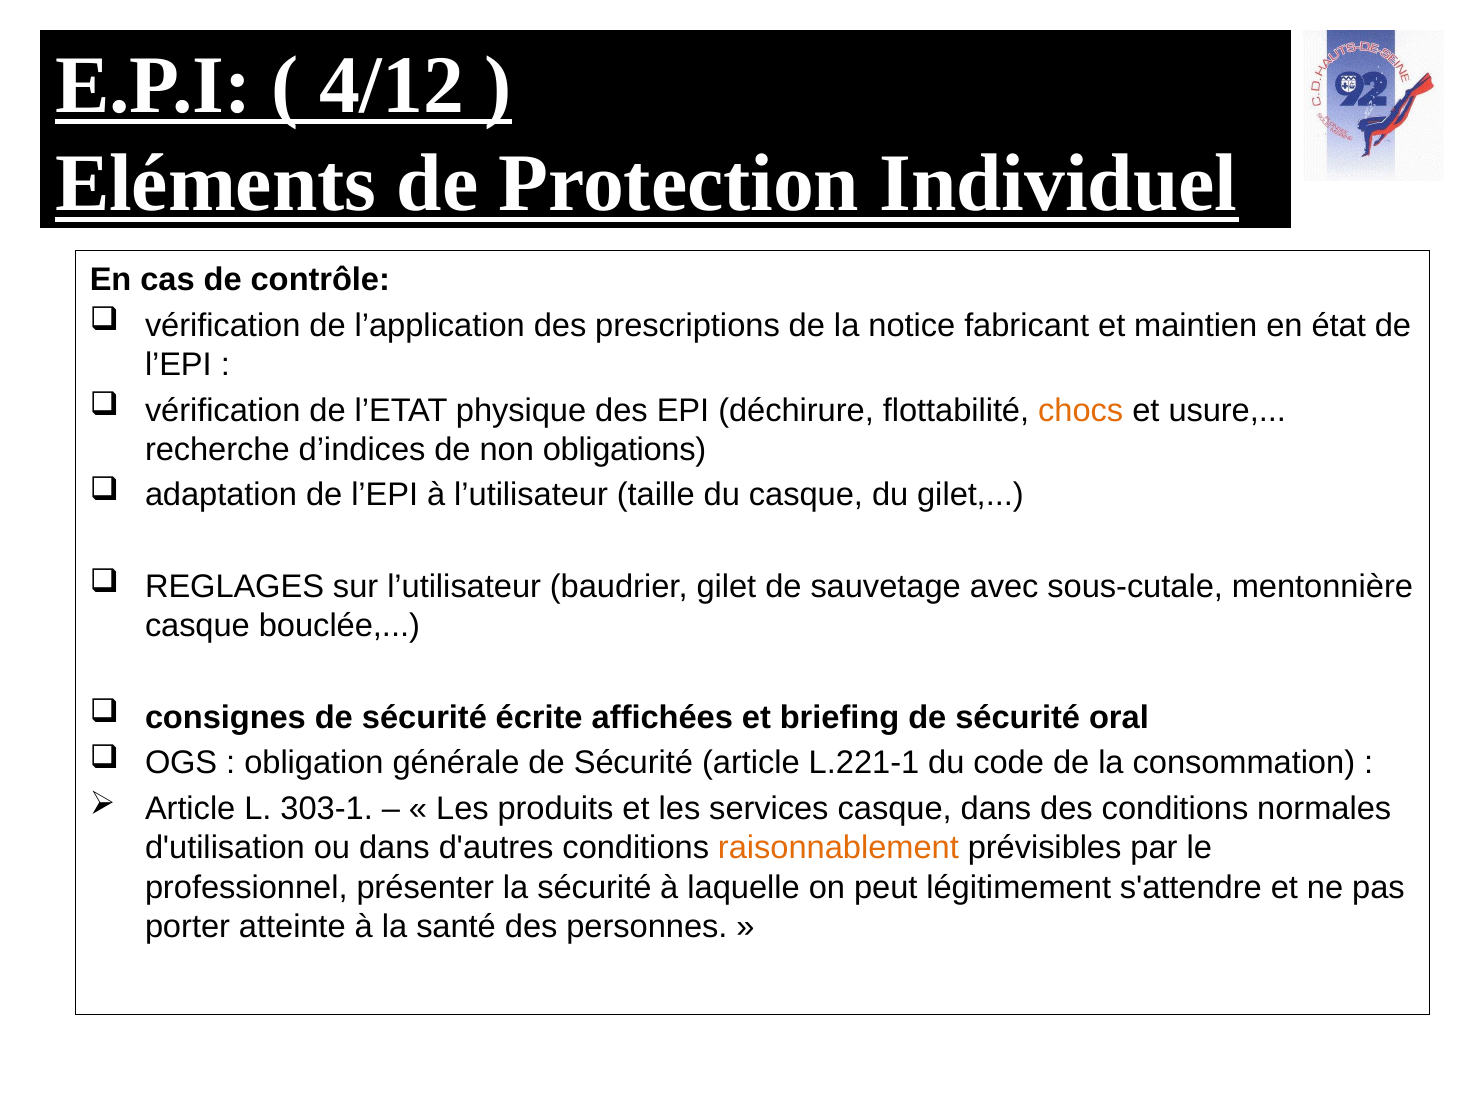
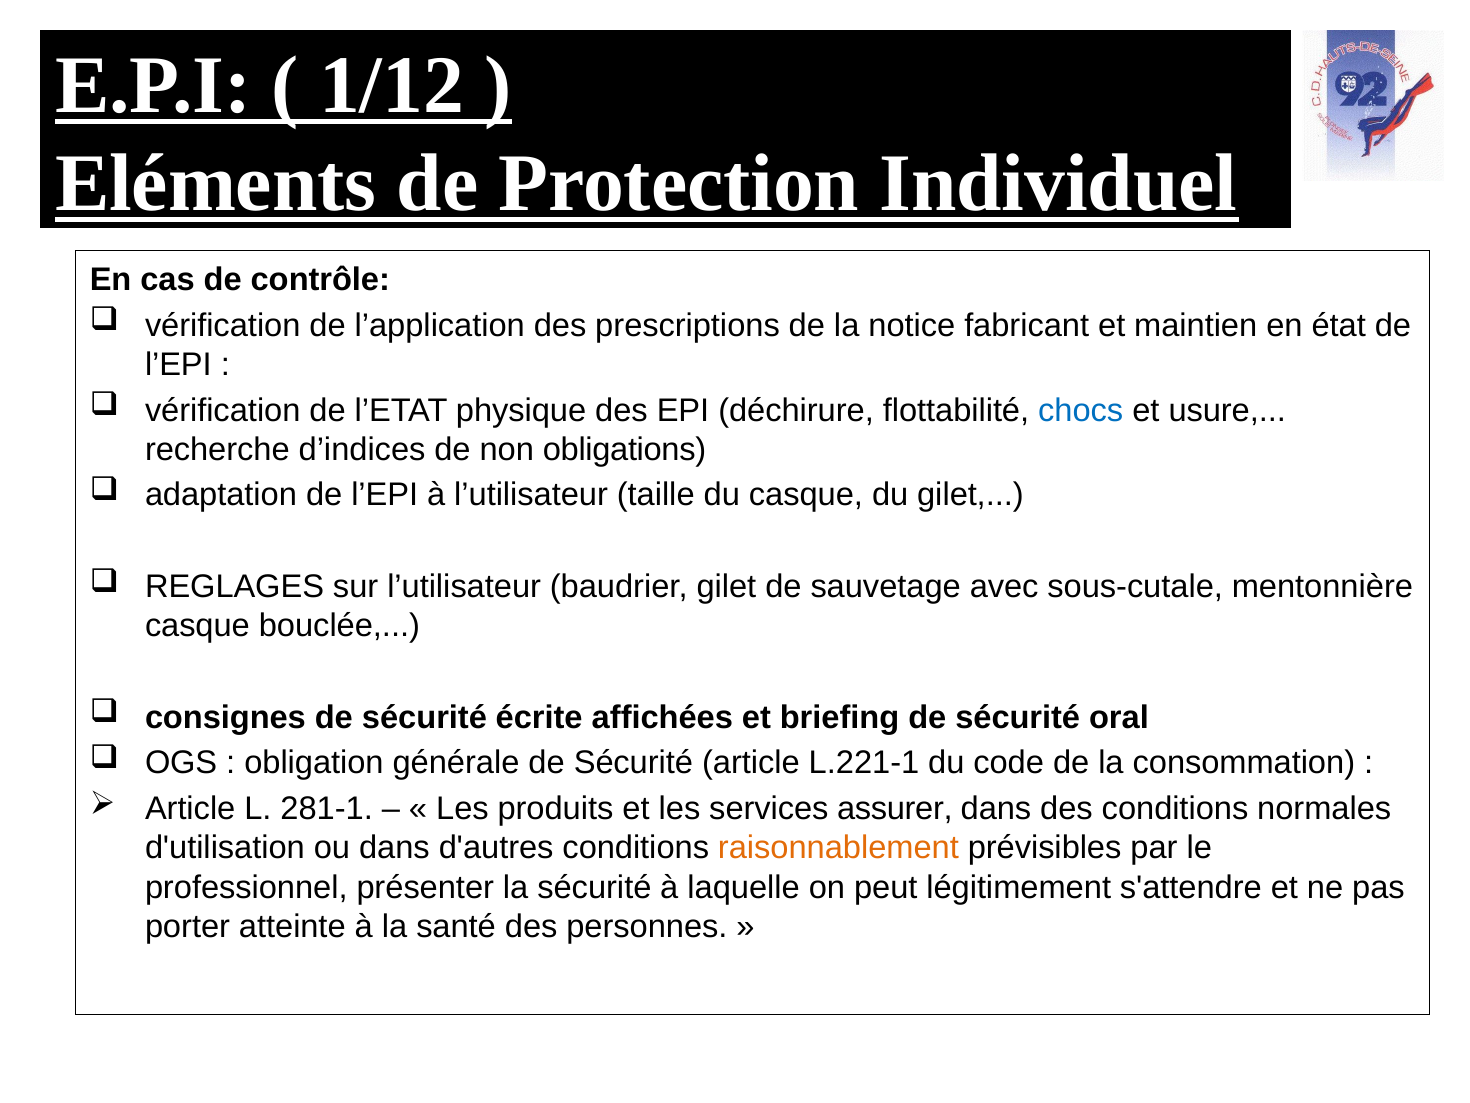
4/12: 4/12 -> 1/12
chocs colour: orange -> blue
303-1: 303-1 -> 281-1
services casque: casque -> assurer
